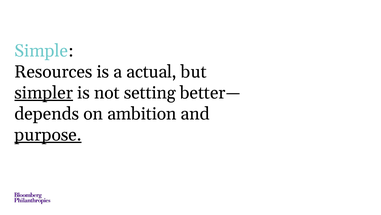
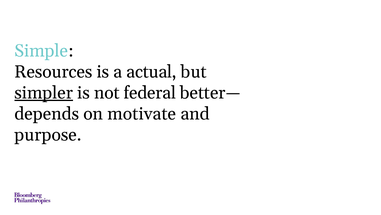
setting: setting -> federal
ambition: ambition -> motivate
purpose underline: present -> none
